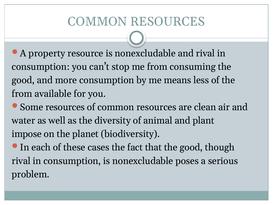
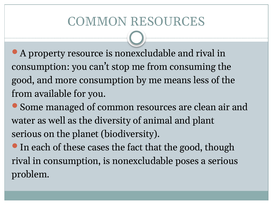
Some resources: resources -> managed
impose at (27, 134): impose -> serious
